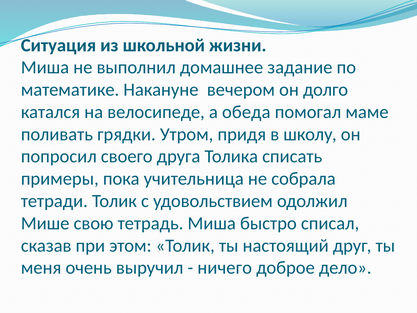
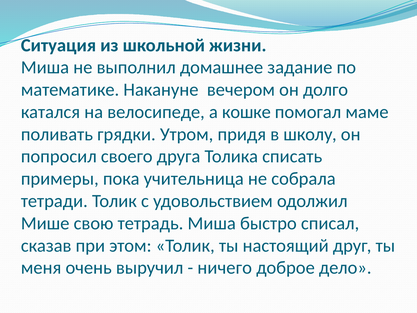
обеда: обеда -> кошке
